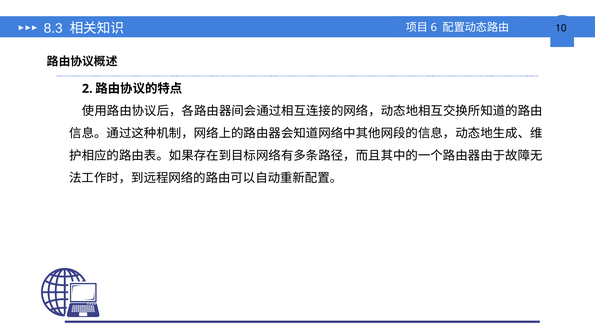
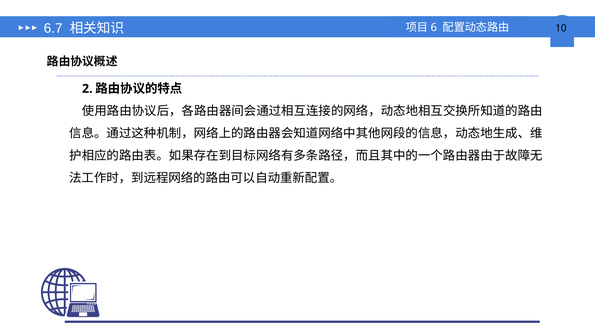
8.3: 8.3 -> 6.7
